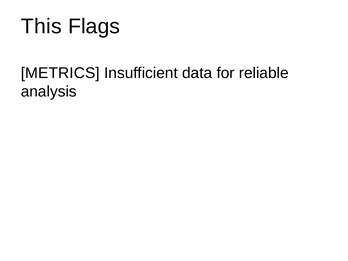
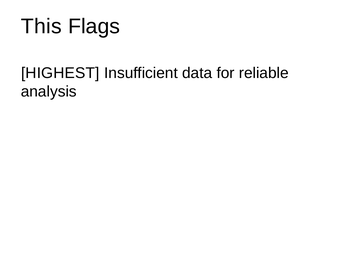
METRICS: METRICS -> HIGHEST
